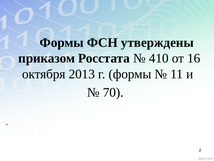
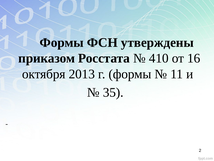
70: 70 -> 35
